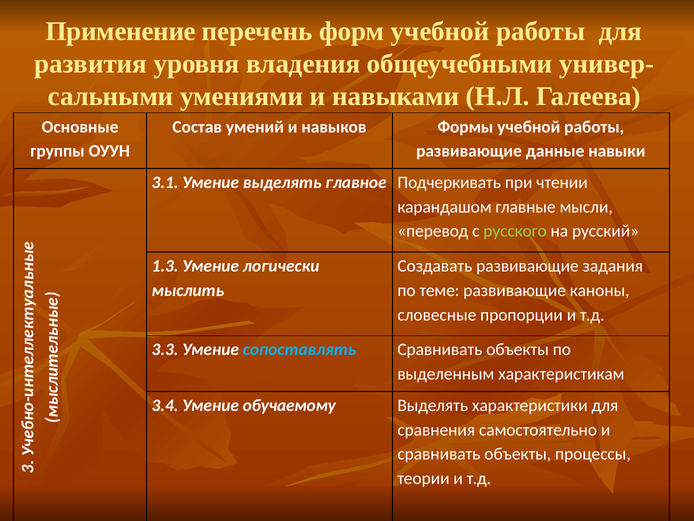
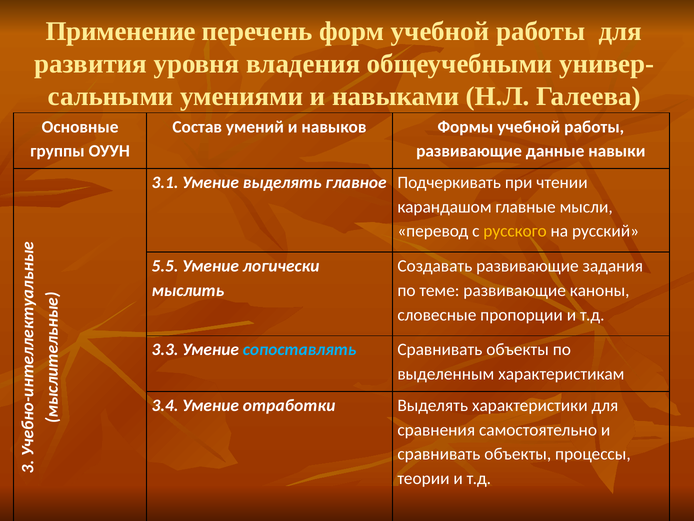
русского colour: light green -> yellow
1.3: 1.3 -> 5.5
обучаемому: обучаемому -> отработки
